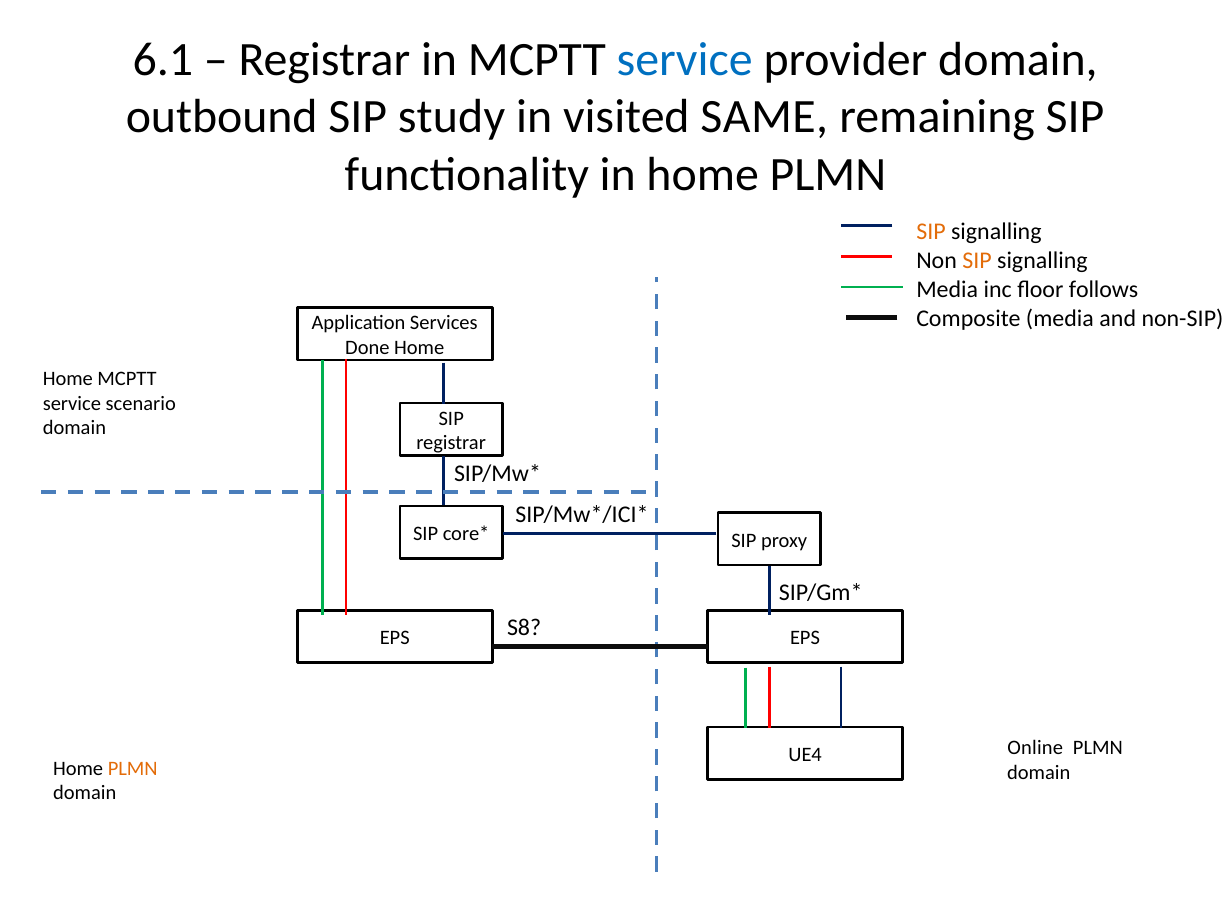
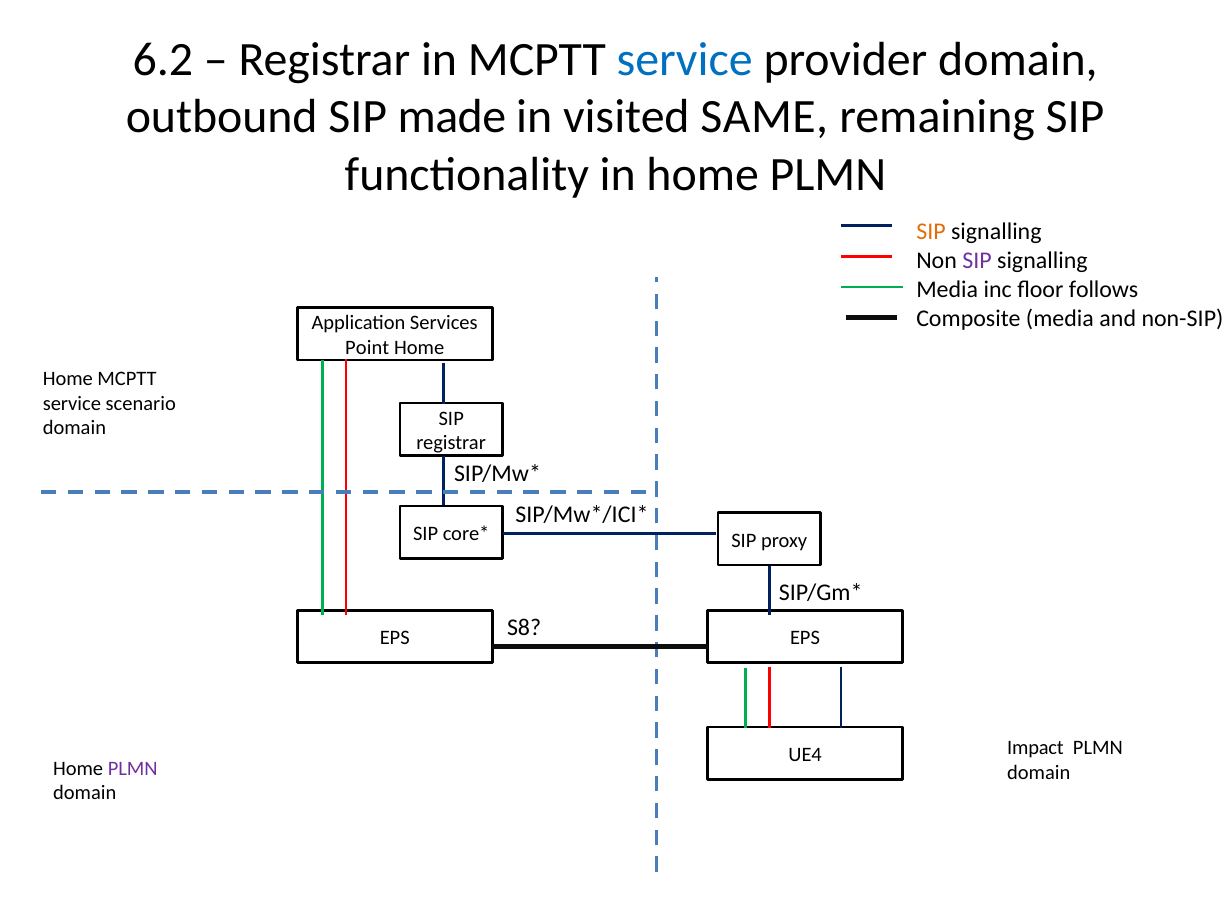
6.1: 6.1 -> 6.2
study: study -> made
SIP at (977, 261) colour: orange -> purple
Done: Done -> Point
Online: Online -> Impact
PLMN at (133, 769) colour: orange -> purple
